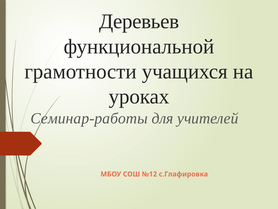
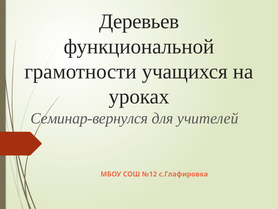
Семинар-работы: Семинар-работы -> Семинар-вернулся
